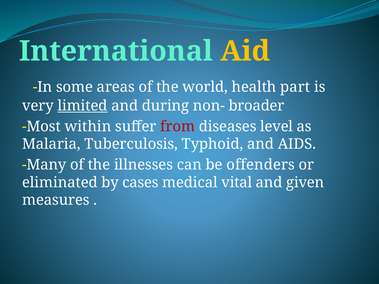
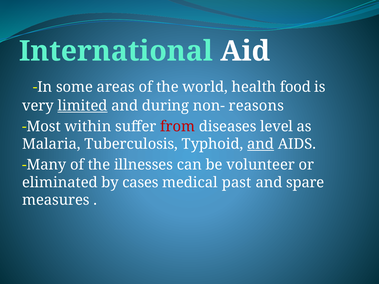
Aid colour: yellow -> white
part: part -> food
broader: broader -> reasons
and at (261, 144) underline: none -> present
offenders: offenders -> volunteer
vital: vital -> past
given: given -> spare
